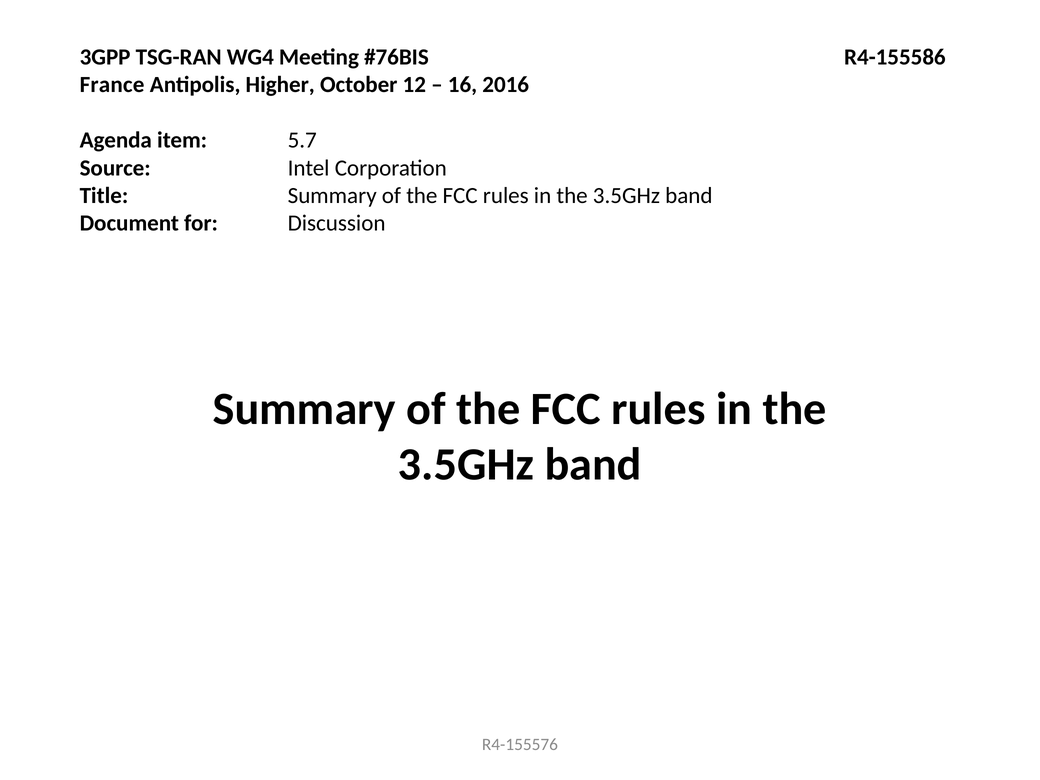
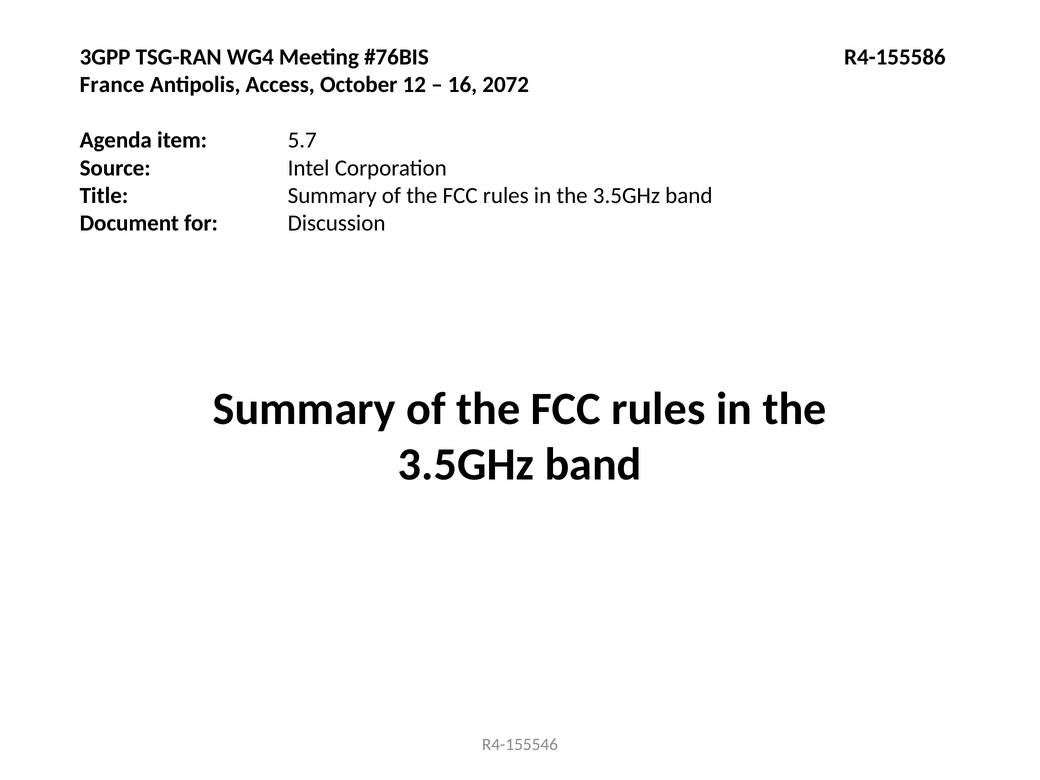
Higher: Higher -> Access
2016: 2016 -> 2072
R4-155576: R4-155576 -> R4-155546
